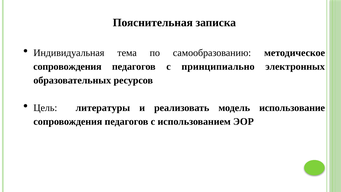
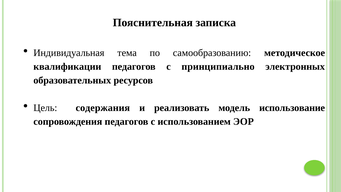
сопровождения at (67, 66): сопровождения -> квалификации
литературы: литературы -> содержания
